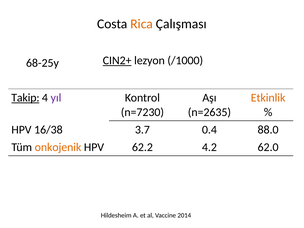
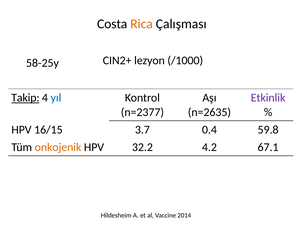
CIN2+ underline: present -> none
68-25y: 68-25y -> 58-25y
yıl colour: purple -> blue
Etkinlik colour: orange -> purple
n=7230: n=7230 -> n=2377
16/38: 16/38 -> 16/15
88.0: 88.0 -> 59.8
62.2: 62.2 -> 32.2
62.0: 62.0 -> 67.1
